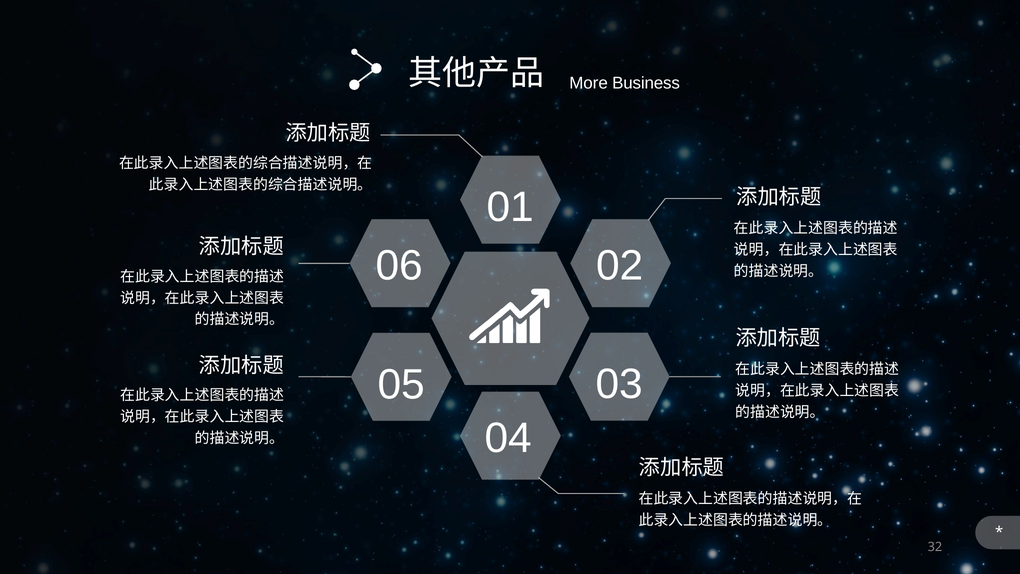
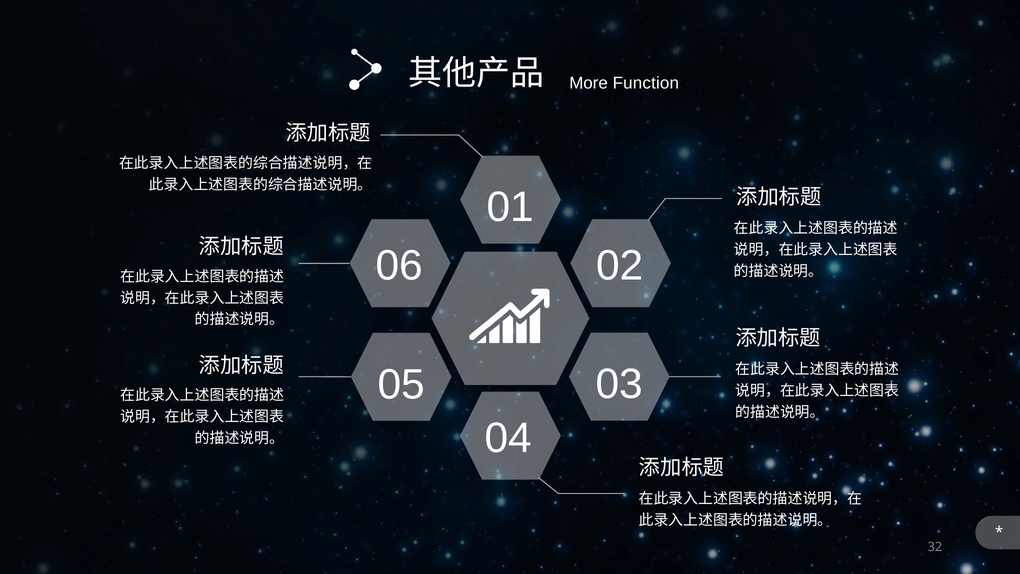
Business: Business -> Function
